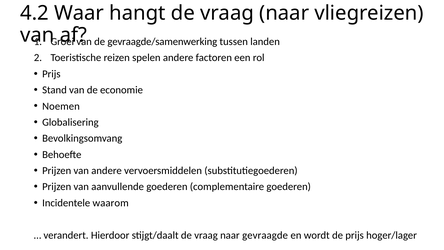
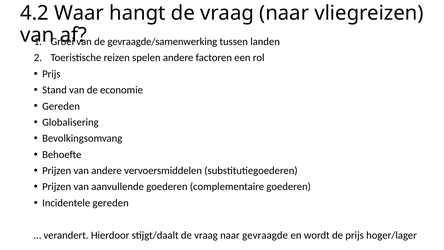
Noemen at (61, 106): Noemen -> Gereden
Incidentele waarom: waarom -> gereden
